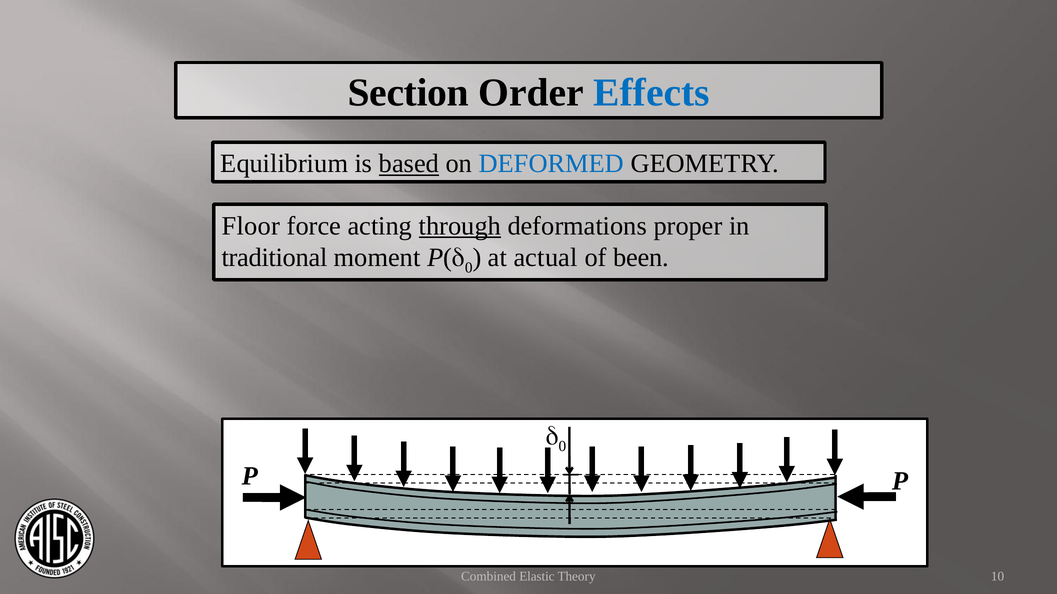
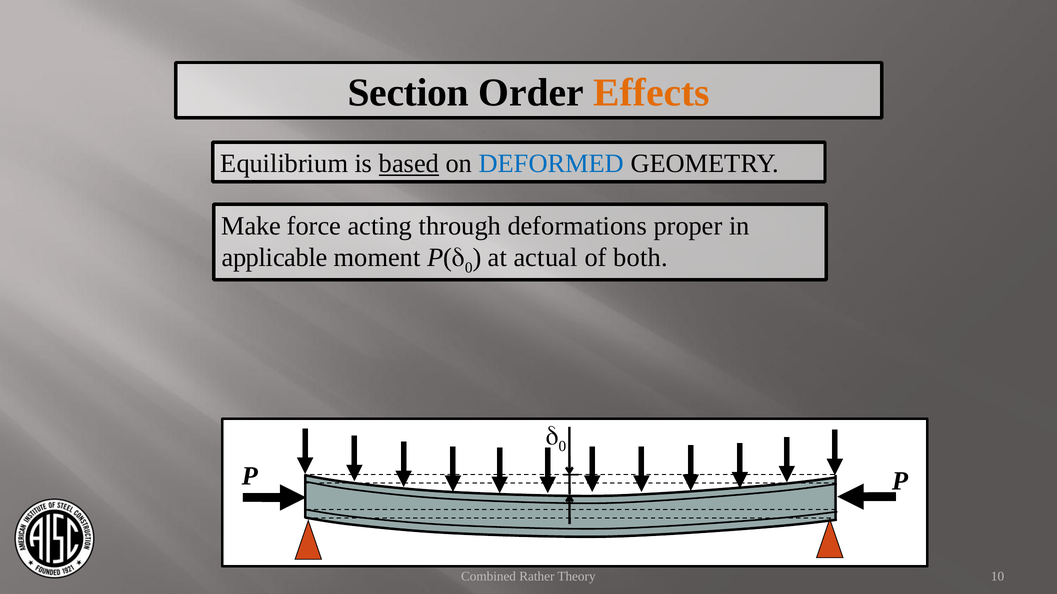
Effects colour: blue -> orange
Floor: Floor -> Make
through underline: present -> none
traditional: traditional -> applicable
been: been -> both
Elastic: Elastic -> Rather
